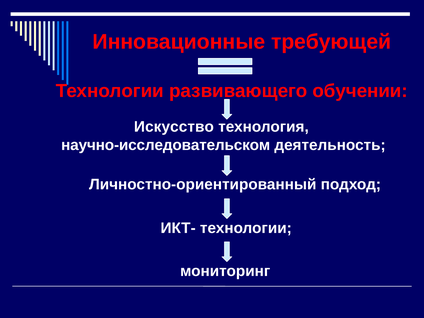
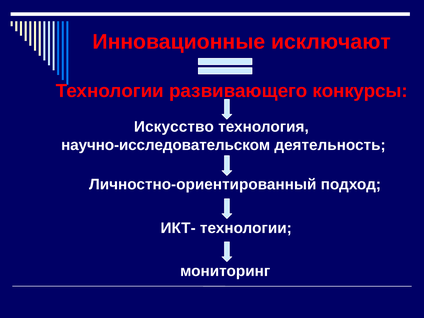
требующей: требующей -> исключают
обучении: обучении -> конкурсы
